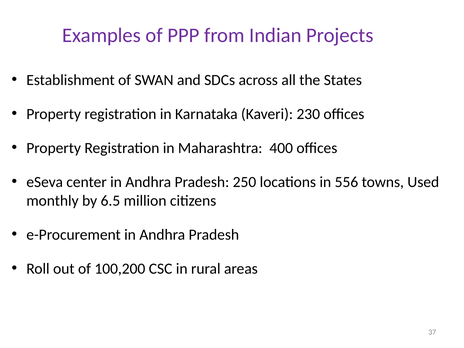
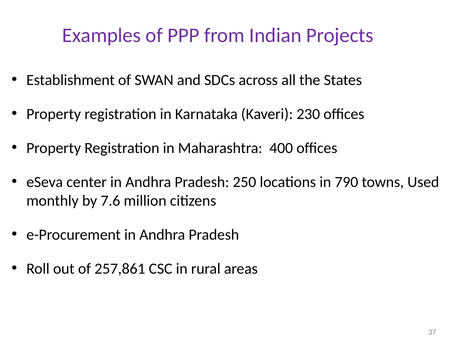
556: 556 -> 790
6.5: 6.5 -> 7.6
100,200: 100,200 -> 257,861
